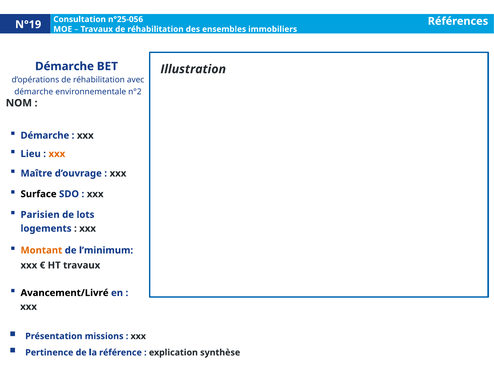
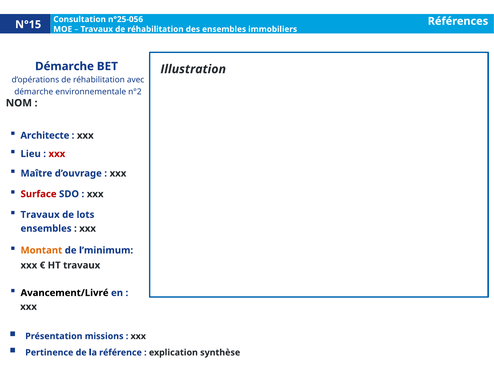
N°19: N°19 -> N°15
Démarche at (45, 136): Démarche -> Architecte
xxx at (57, 154) colour: orange -> red
Surface colour: black -> red
Parisien at (40, 215): Parisien -> Travaux
logements at (46, 229): logements -> ensembles
